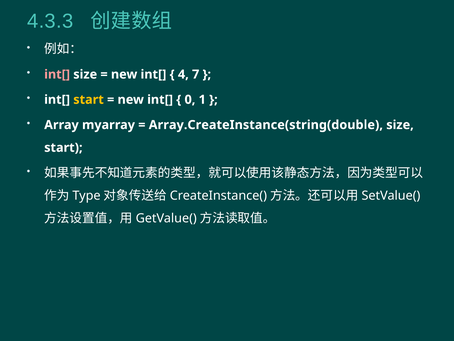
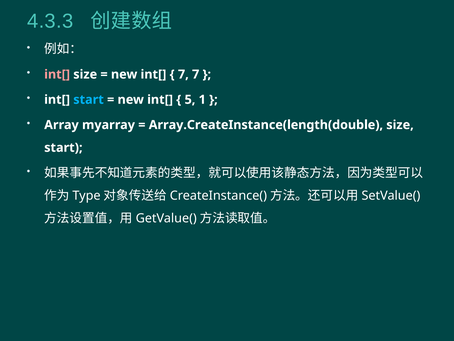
4 at (183, 74): 4 -> 7
start at (89, 100) colour: yellow -> light blue
0: 0 -> 5
Array.CreateInstance(string(double: Array.CreateInstance(string(double -> Array.CreateInstance(length(double
